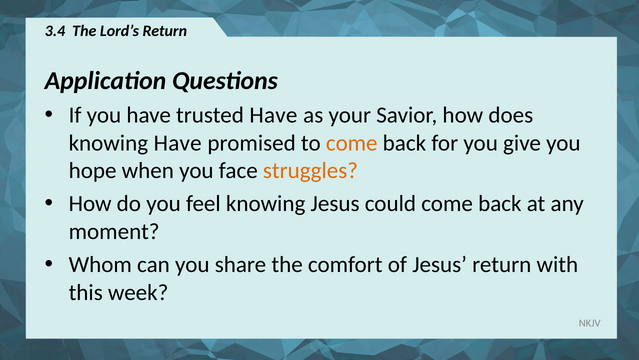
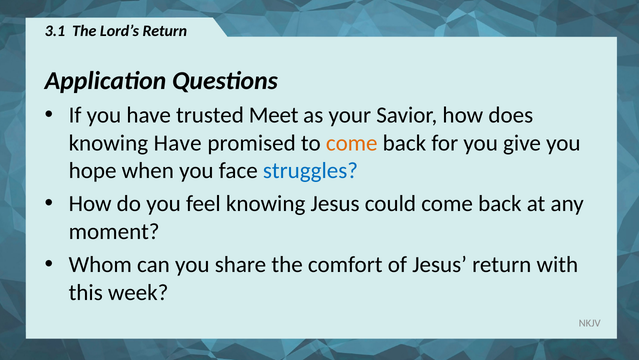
3.4: 3.4 -> 3.1
trusted Have: Have -> Meet
struggles colour: orange -> blue
